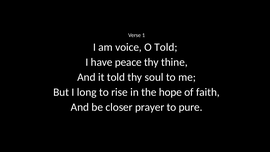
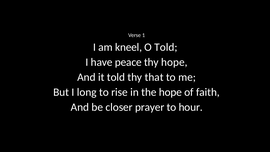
voice: voice -> kneel
thy thine: thine -> hope
soul: soul -> that
pure: pure -> hour
